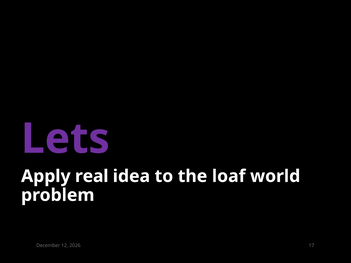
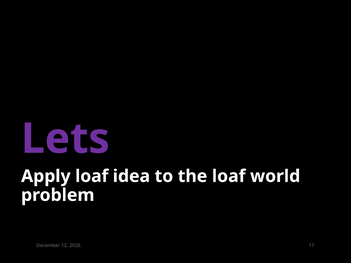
Apply real: real -> loaf
